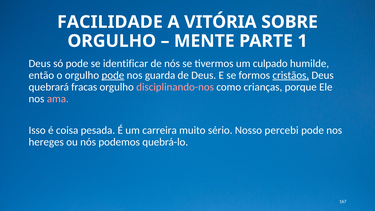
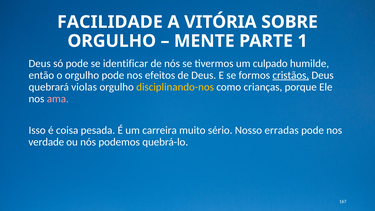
pode at (113, 75) underline: present -> none
guarda: guarda -> efeitos
fracas: fracas -> violas
disciplinando-nos colour: pink -> yellow
percebi: percebi -> erradas
hereges: hereges -> verdade
